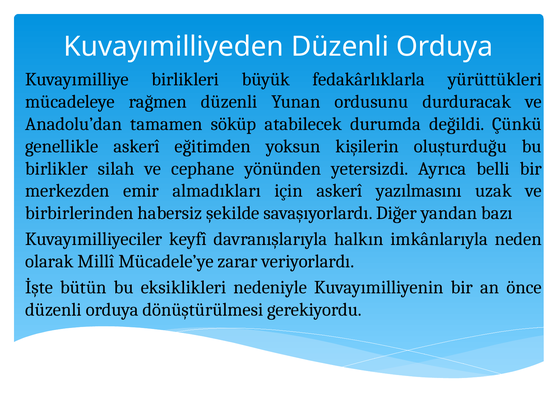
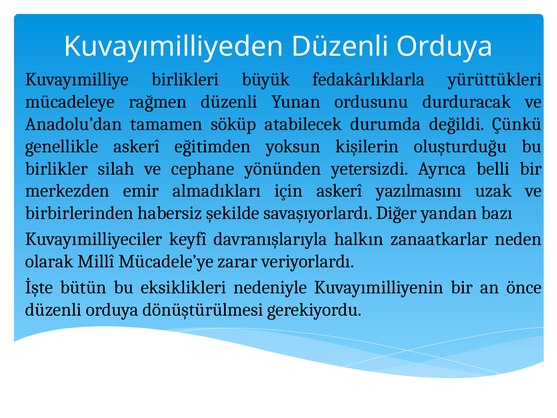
imkânlarıyla: imkânlarıyla -> zanaatkarlar
